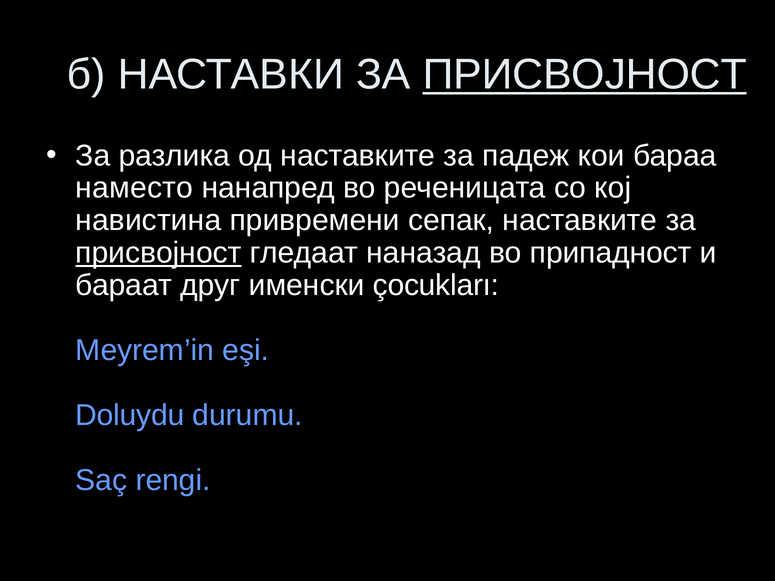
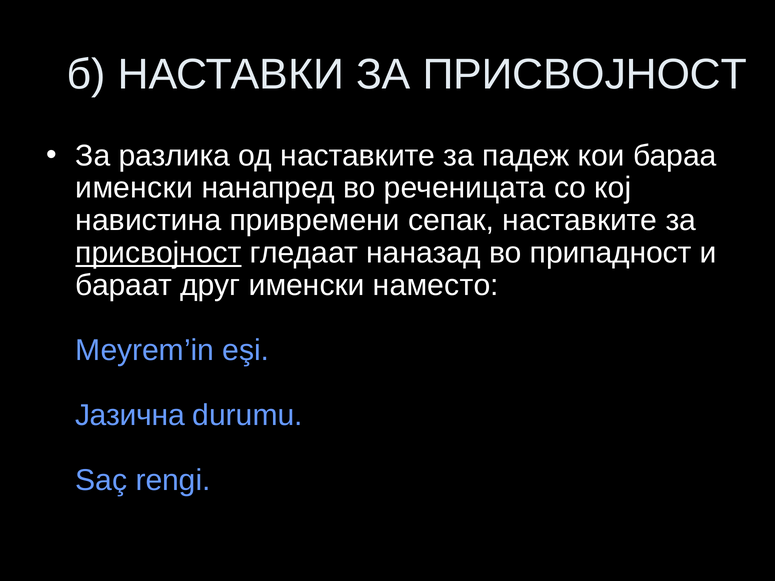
ПРИСВОЈНОСТ at (585, 75) underline: present -> none
наместо at (134, 188): наместо -> именски
çocukları: çocukları -> наместо
Doluydu: Doluydu -> Јазична
